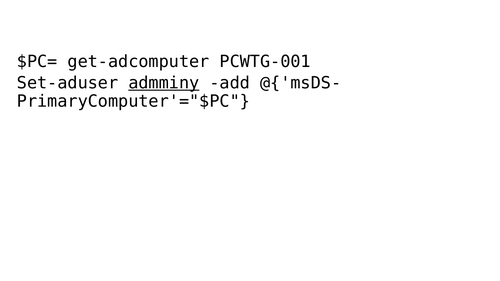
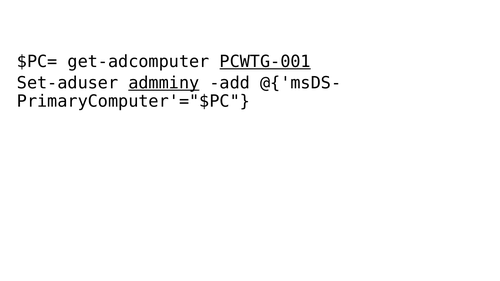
PCWTG-001 underline: none -> present
